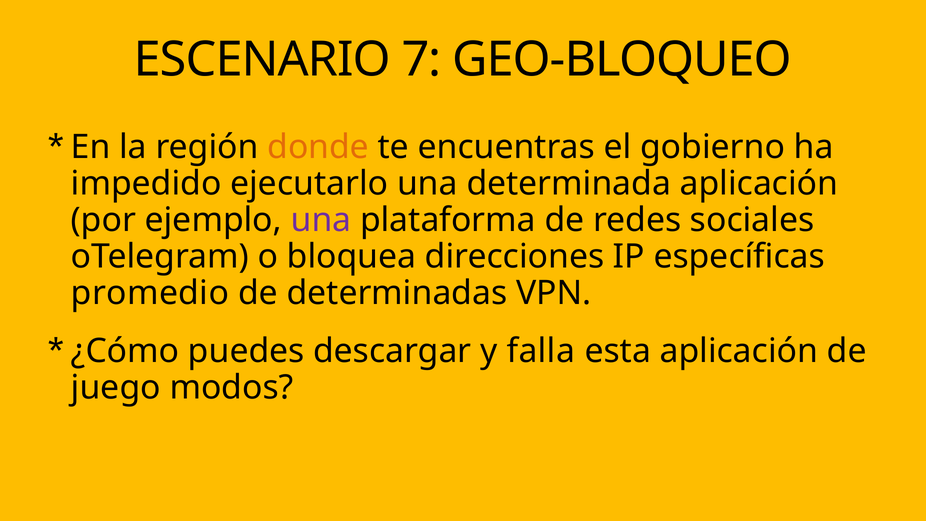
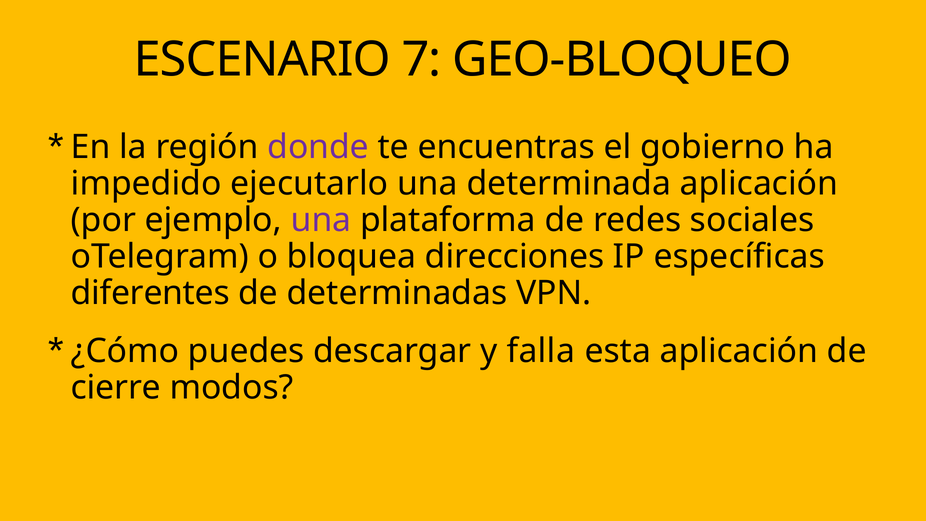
donde colour: orange -> purple
promedio: promedio -> diferentes
juego: juego -> cierre
